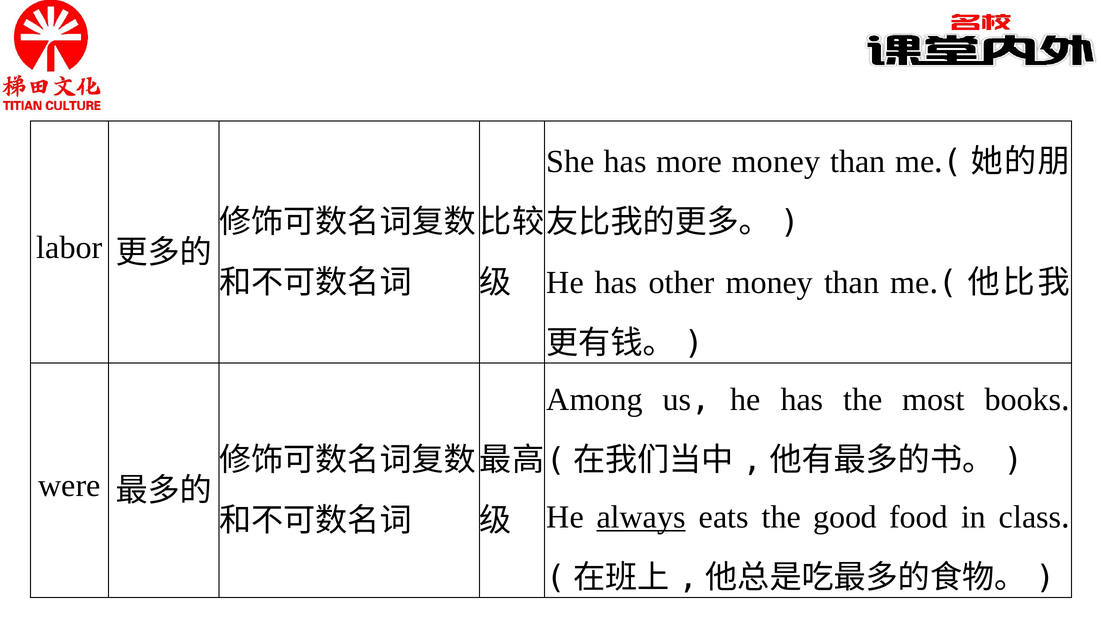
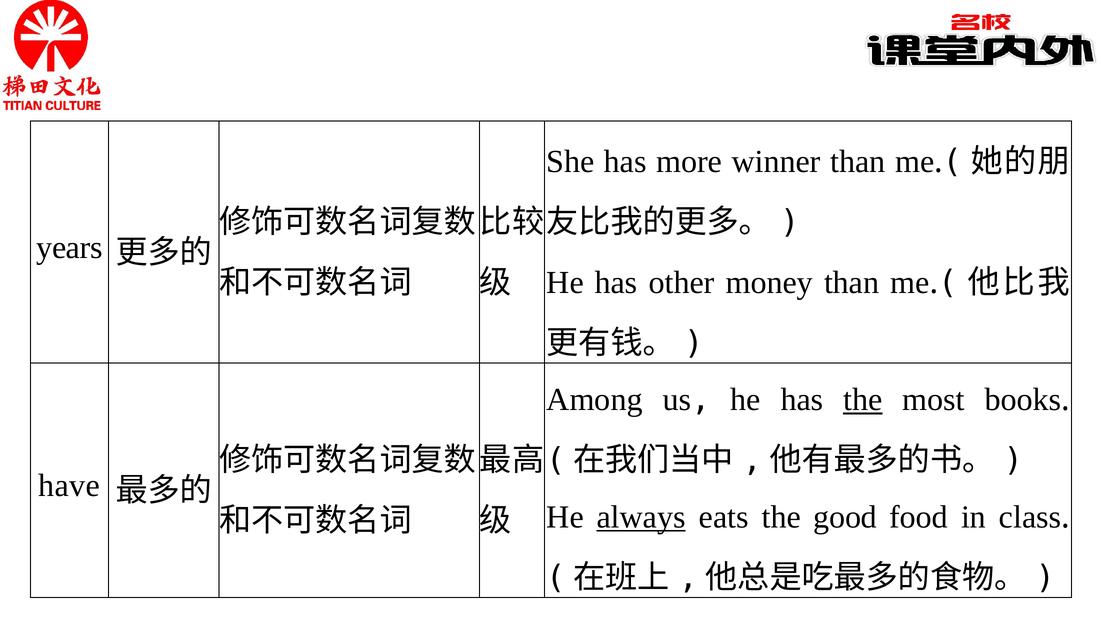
more money: money -> winner
labor: labor -> years
the at (863, 400) underline: none -> present
were: were -> have
